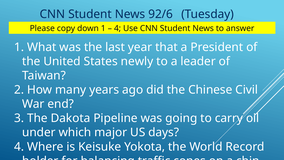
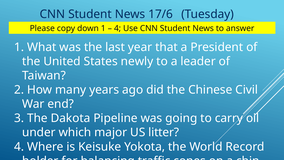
92/6: 92/6 -> 17/6
days: days -> litter
